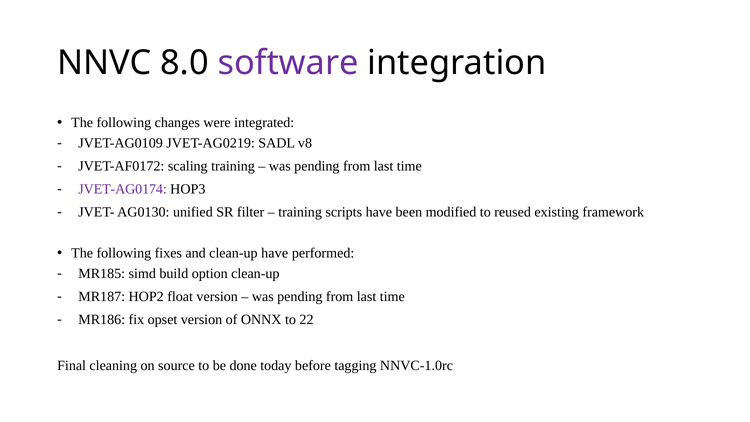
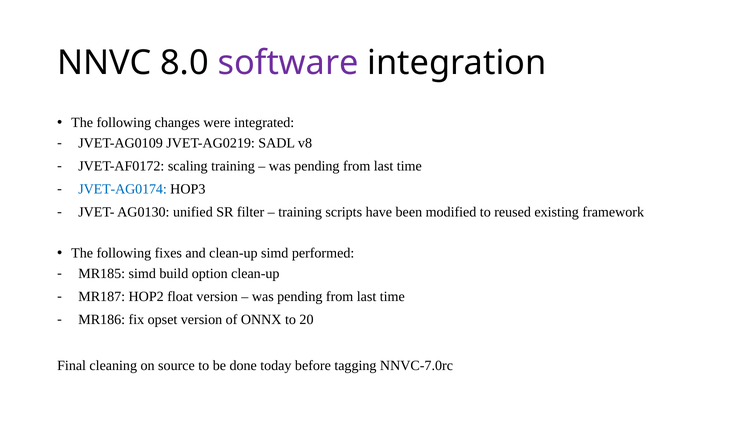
JVET-AG0174 colour: purple -> blue
clean-up have: have -> simd
22: 22 -> 20
NNVC-1.0rc: NNVC-1.0rc -> NNVC-7.0rc
